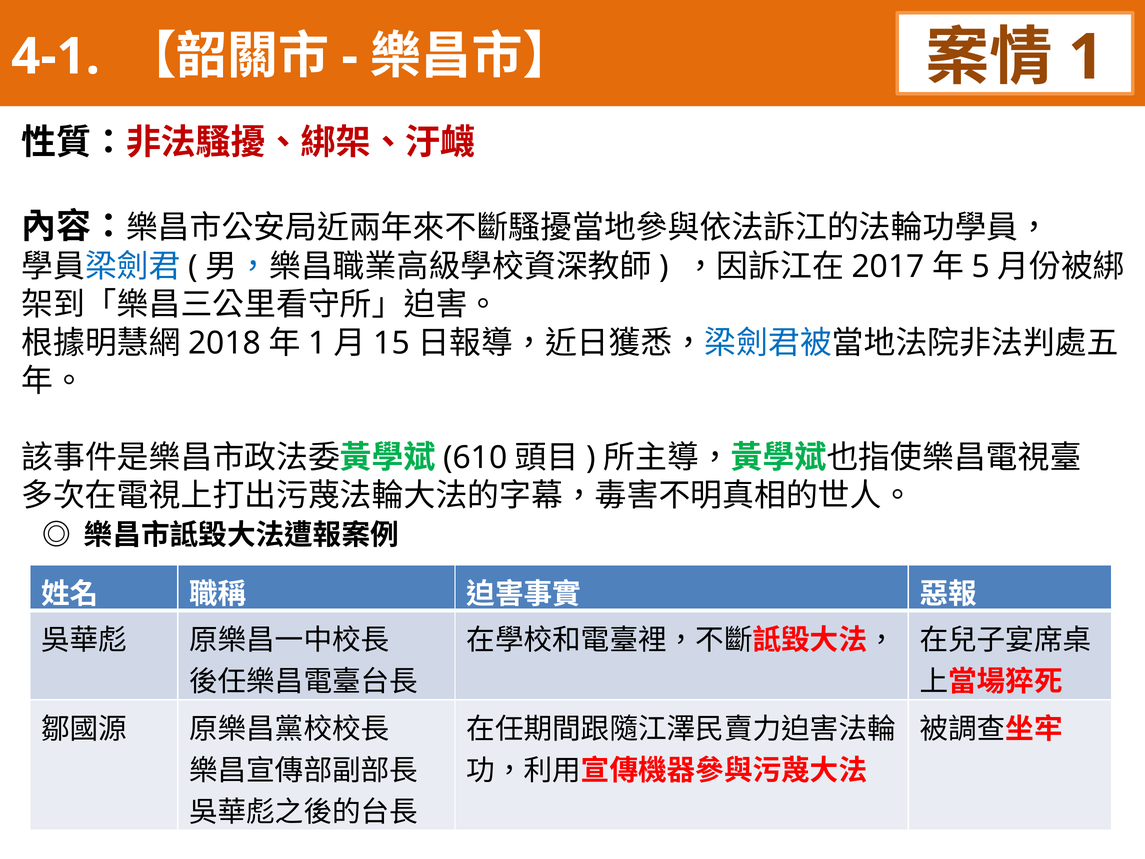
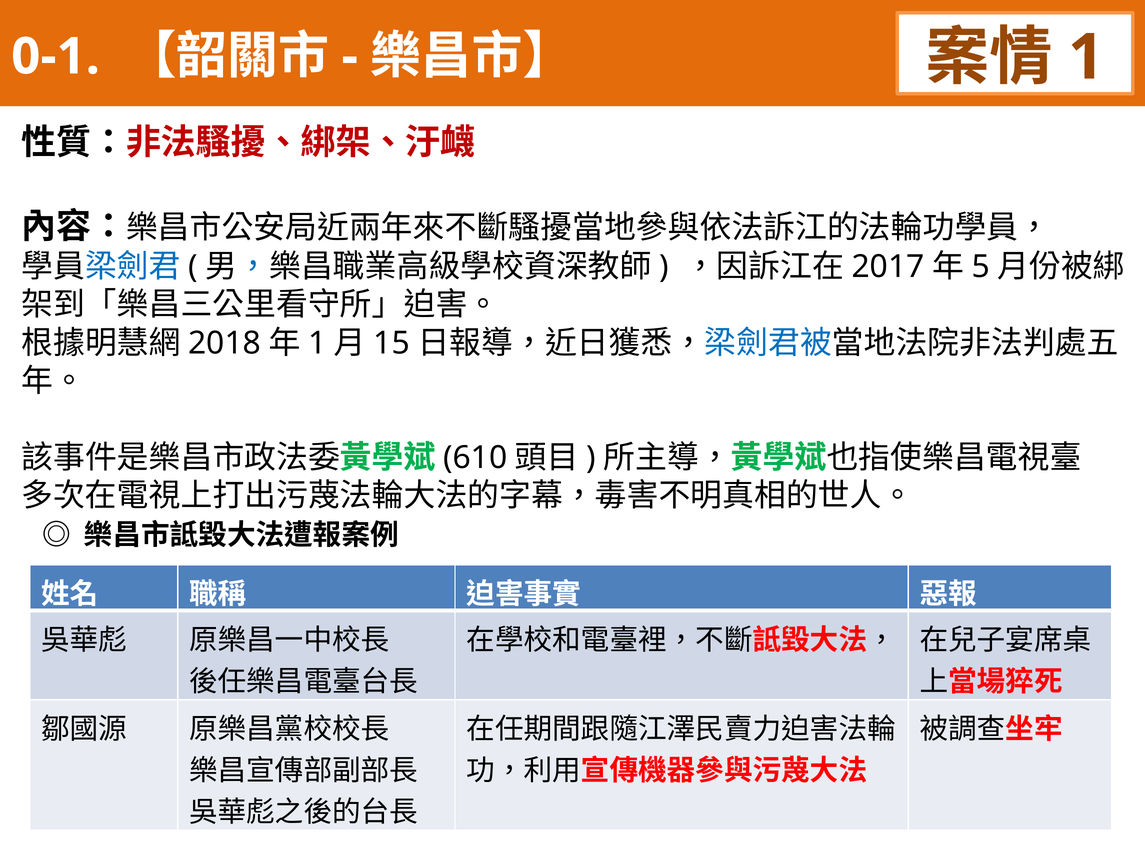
4-1: 4-1 -> 0-1
